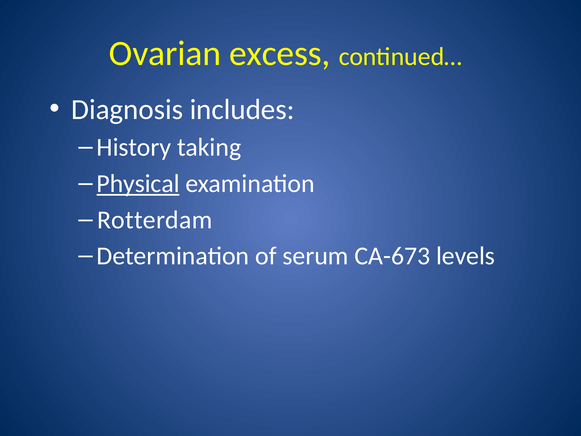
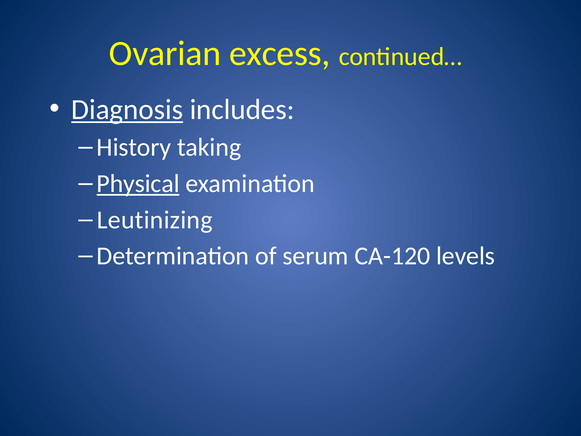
Diagnosis underline: none -> present
Rotterdam: Rotterdam -> Leutinizing
CA-673: CA-673 -> CA-120
